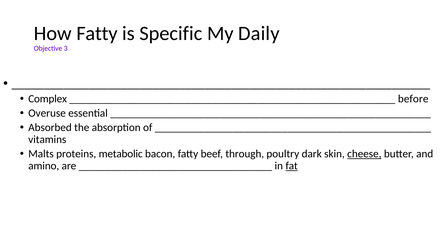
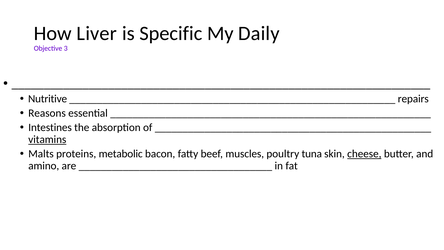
How Fatty: Fatty -> Liver
Complex: Complex -> Nutritive
before: before -> repairs
Overuse: Overuse -> Reasons
Absorbed: Absorbed -> Intestines
vitamins underline: none -> present
through: through -> muscles
dark: dark -> tuna
fat underline: present -> none
